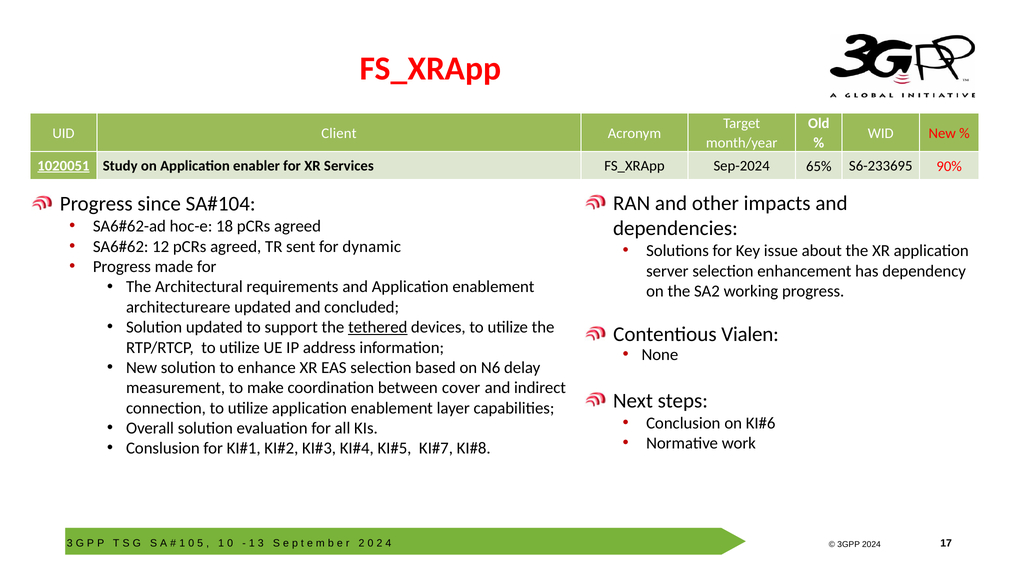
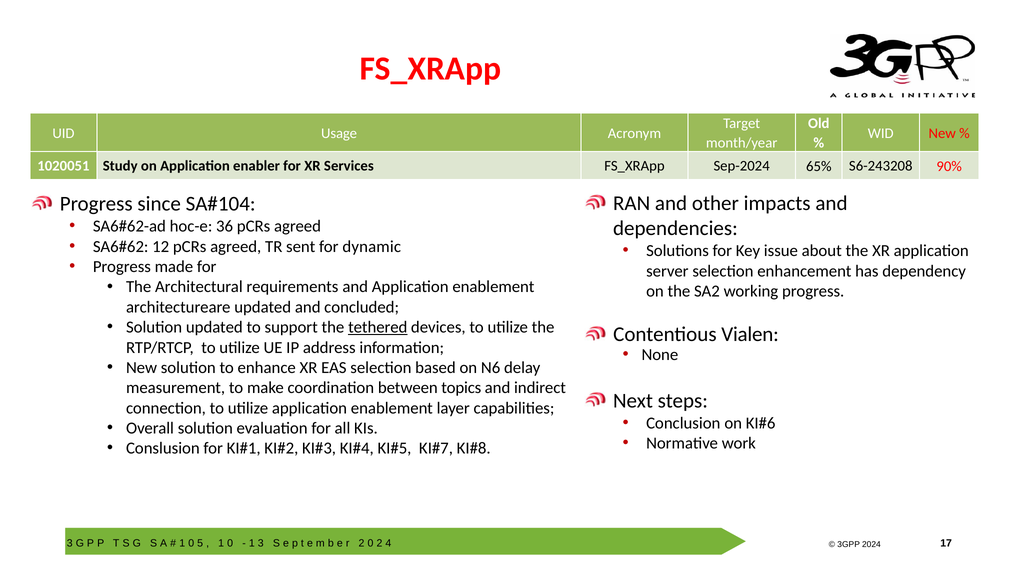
Client: Client -> Usage
1020051 underline: present -> none
S6-233695: S6-233695 -> S6-243208
18: 18 -> 36
cover: cover -> topics
